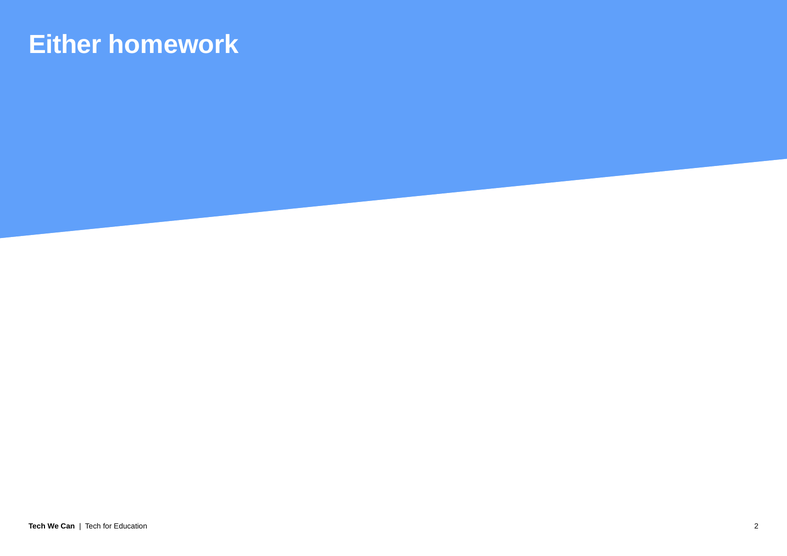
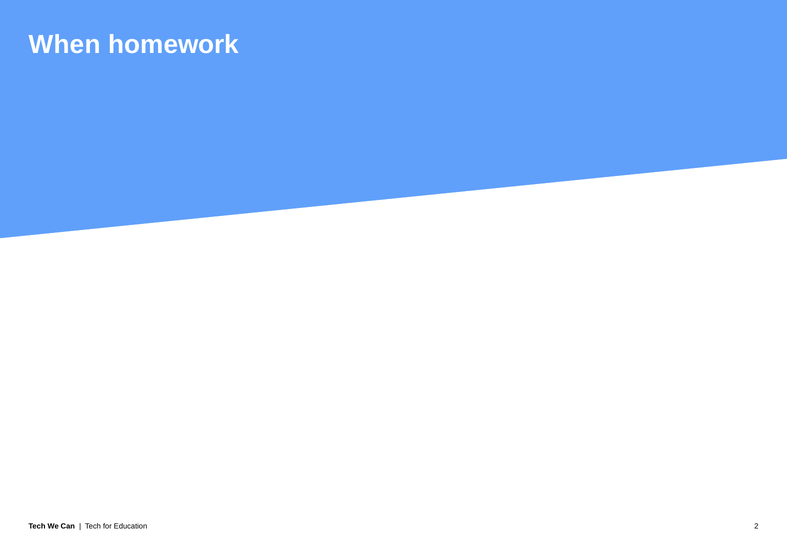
Either: Either -> When
